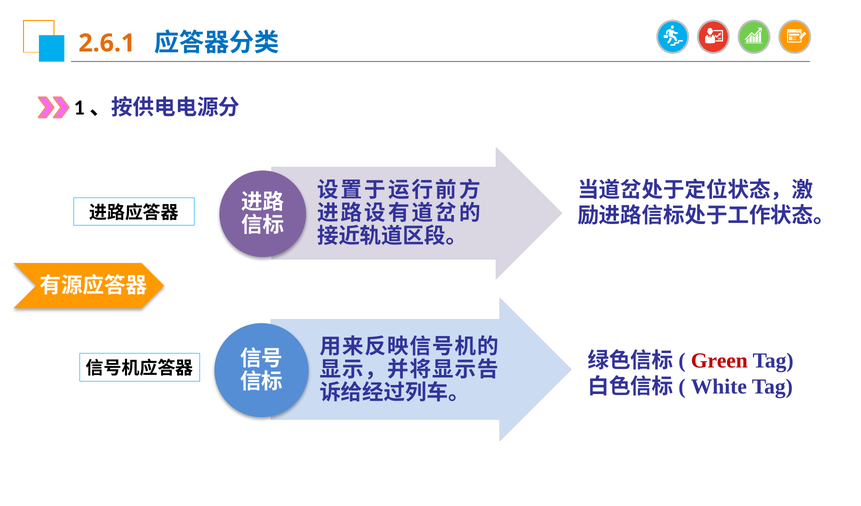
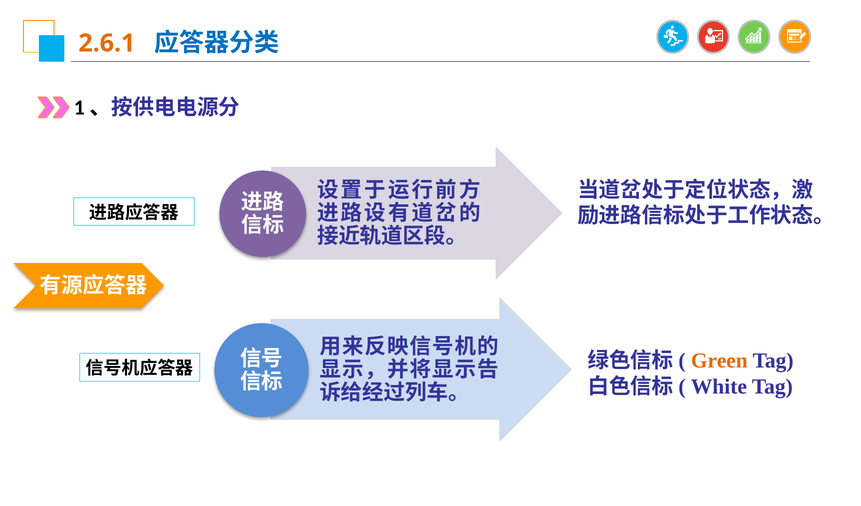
Green colour: red -> orange
